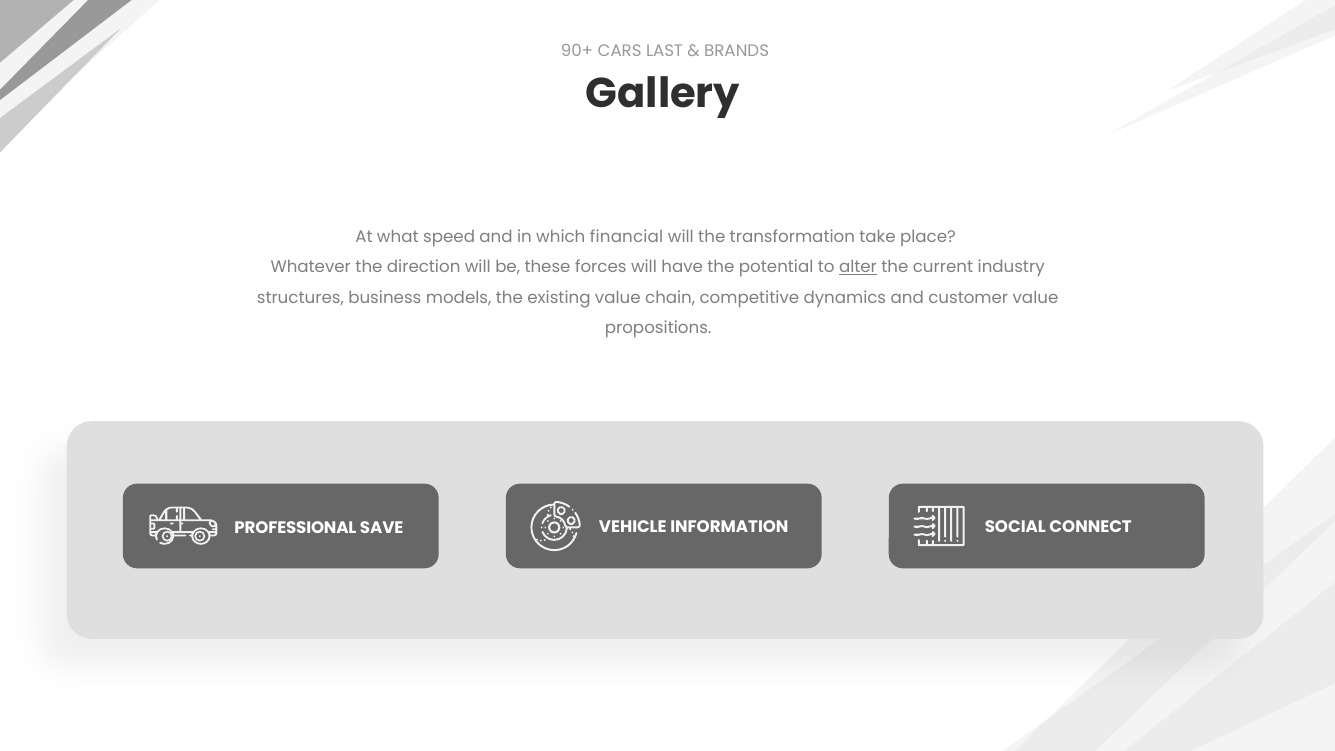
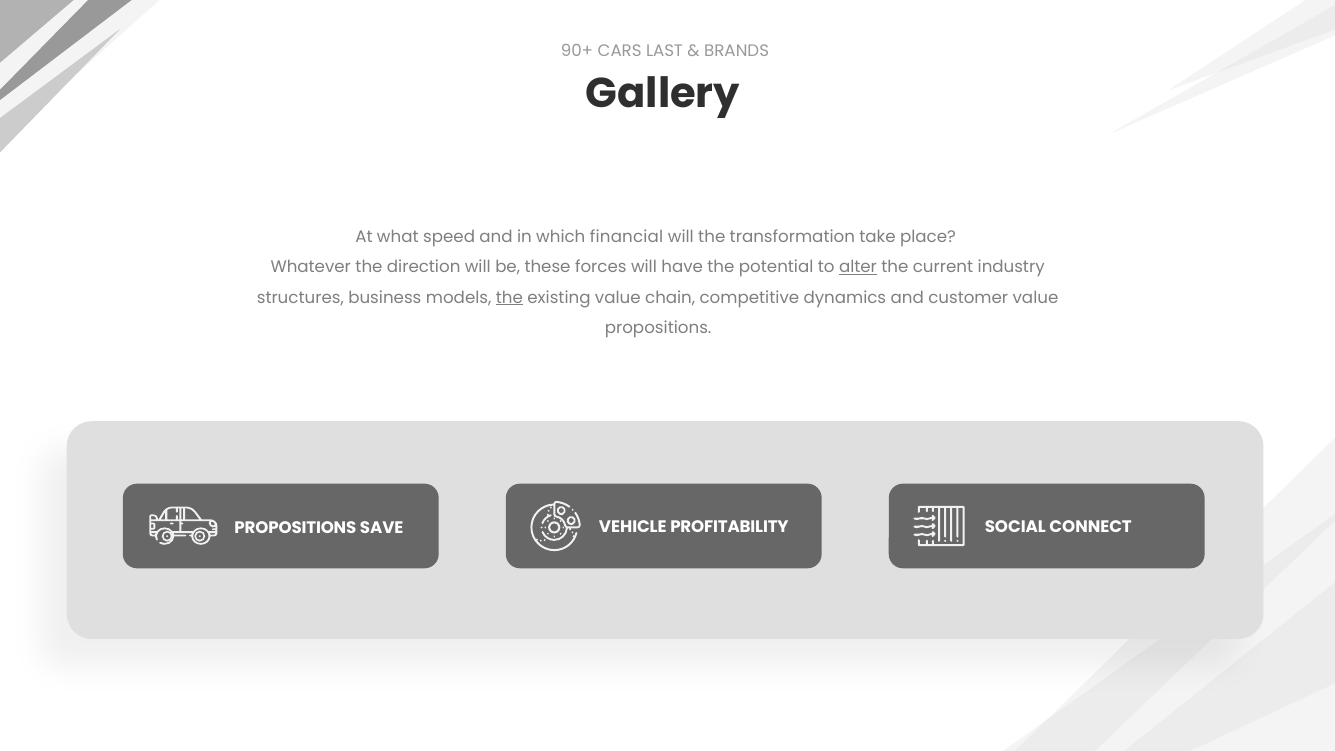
the at (509, 297) underline: none -> present
PROFESSIONAL at (295, 528): PROFESSIONAL -> PROPOSITIONS
INFORMATION: INFORMATION -> PROFITABILITY
